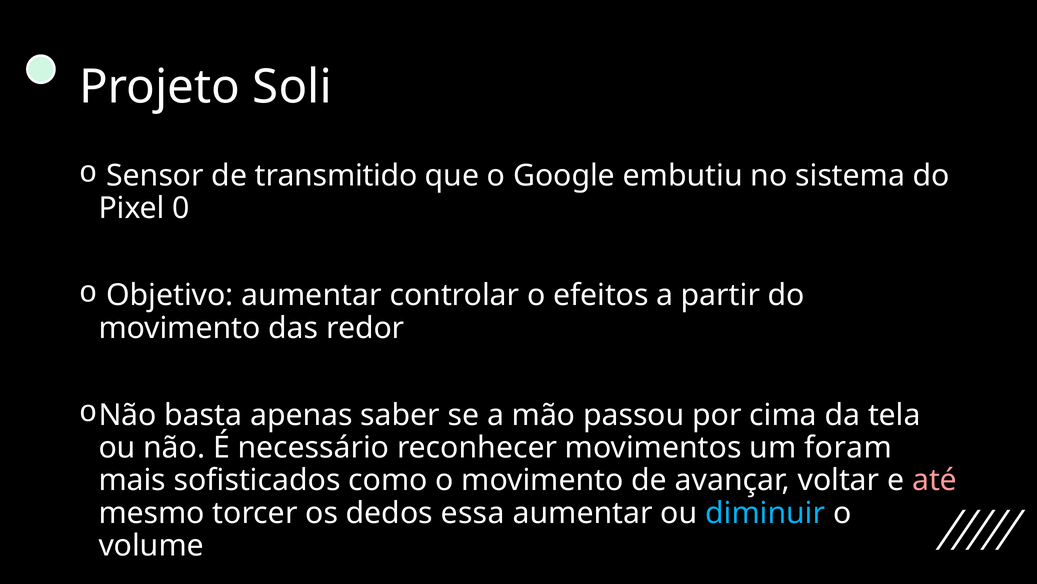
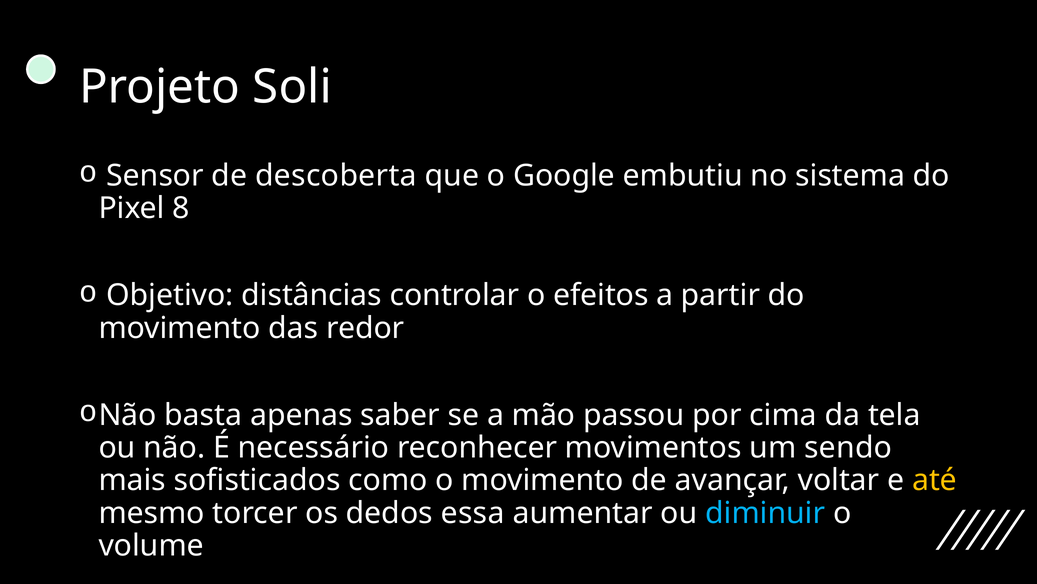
transmitido: transmitido -> descoberta
0: 0 -> 8
Objetivo aumentar: aumentar -> distâncias
foram: foram -> sendo
até colour: pink -> yellow
